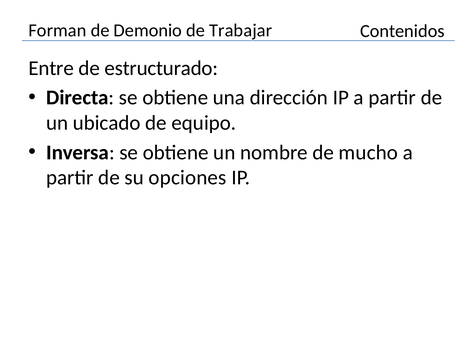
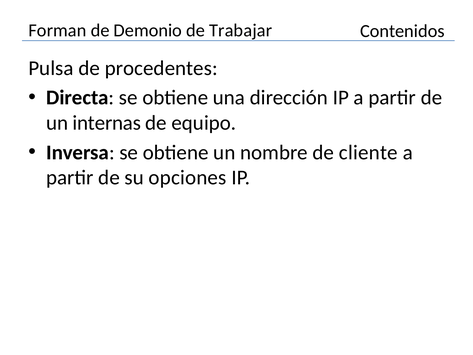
Entre: Entre -> Pulsa
estructurado: estructurado -> procedentes
ubicado: ubicado -> internas
mucho: mucho -> cliente
